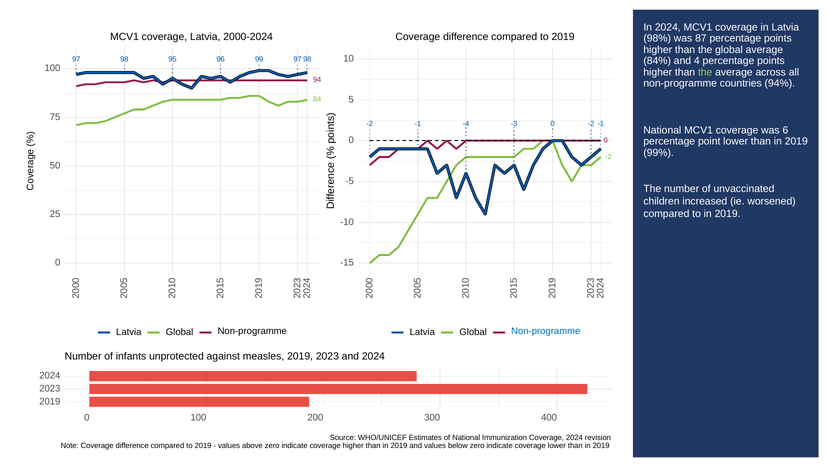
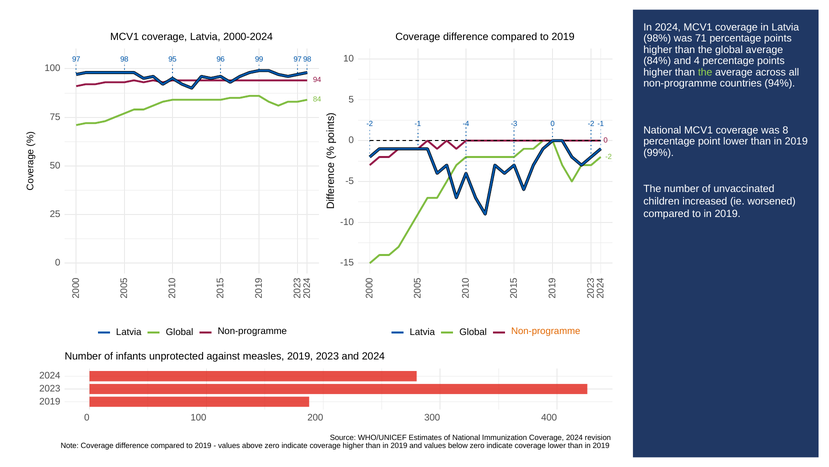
87: 87 -> 71
6: 6 -> 8
Non-programme at (546, 331) colour: blue -> orange
